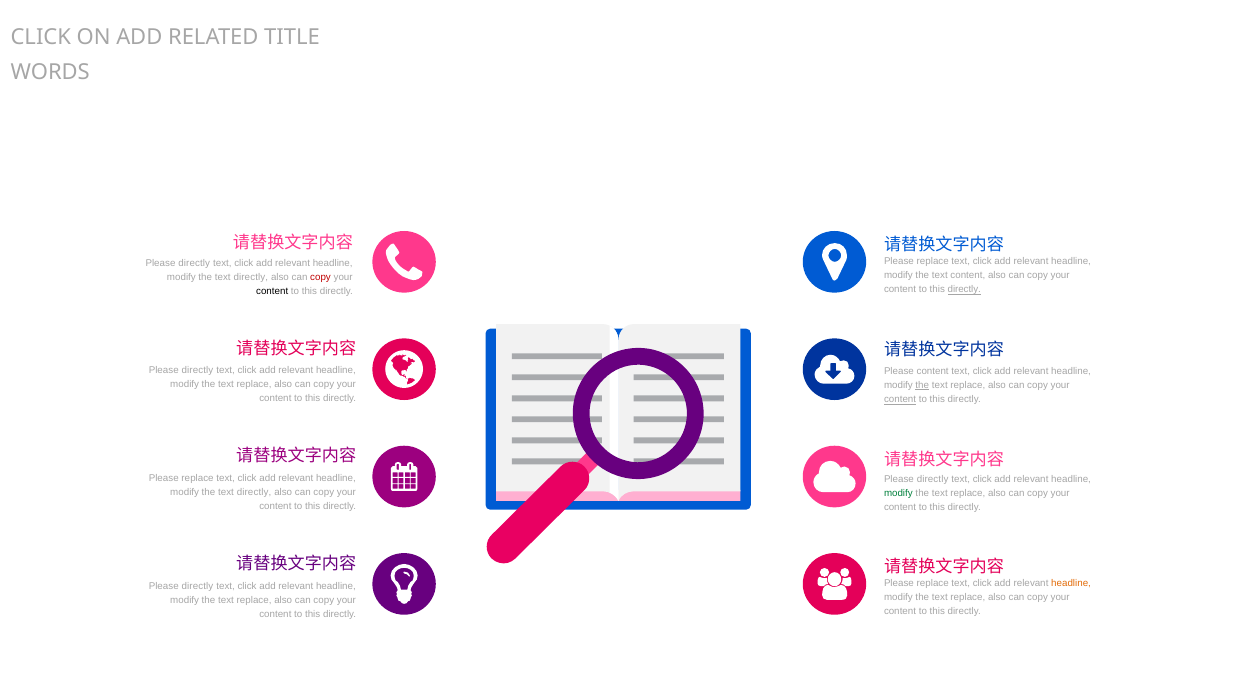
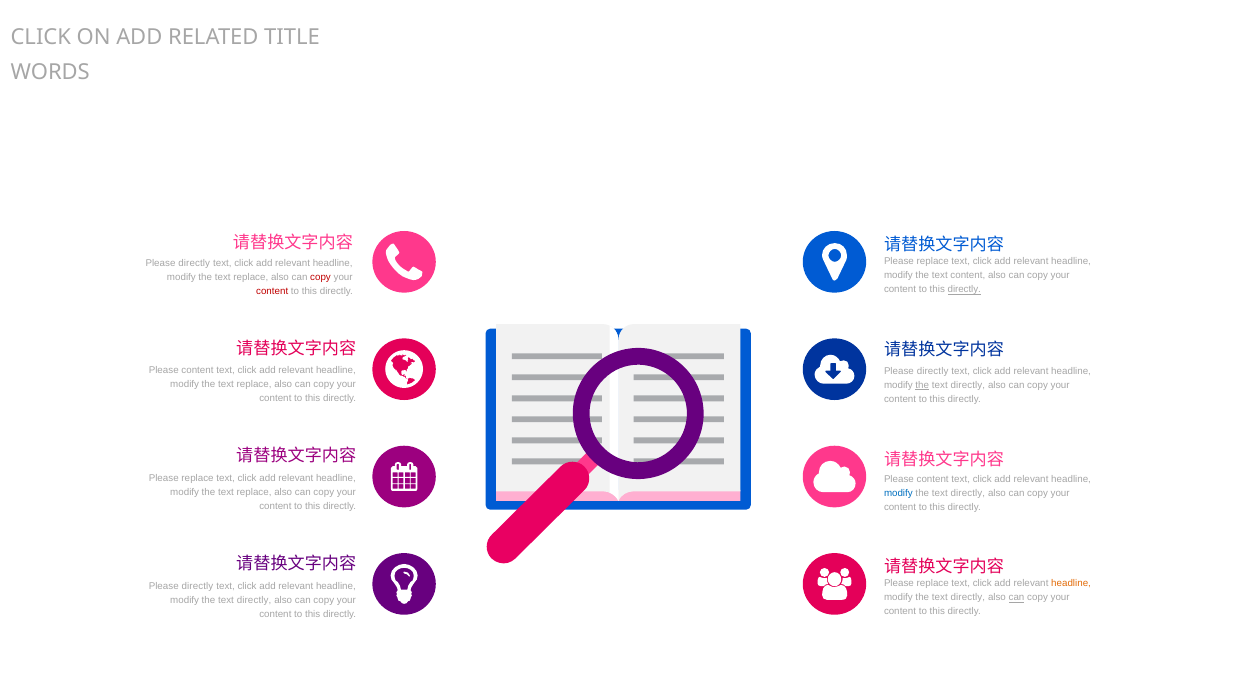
directly at (251, 277): directly -> replace
content at (272, 291) colour: black -> red
directly at (197, 370): directly -> content
content at (933, 371): content -> directly
replace at (968, 385): replace -> directly
content at (900, 399) underline: present -> none
directly at (933, 479): directly -> content
directly at (254, 492): directly -> replace
modify at (898, 493) colour: green -> blue
replace at (968, 493): replace -> directly
replace at (968, 597): replace -> directly
can at (1017, 597) underline: none -> present
replace at (254, 601): replace -> directly
